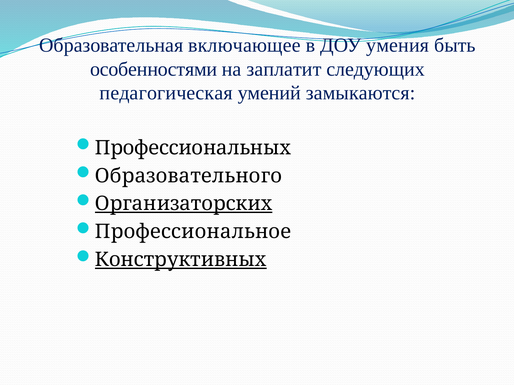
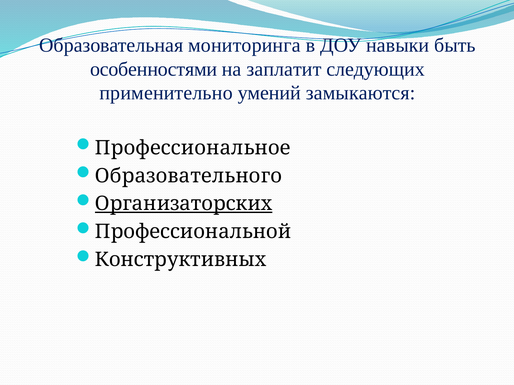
включающее: включающее -> мониторинга
умения: умения -> навыки
педагогическая: педагогическая -> применительно
Профессиональных: Профессиональных -> Профессиональное
Профессиональное: Профессиональное -> Профессиональной
Конструктивных underline: present -> none
